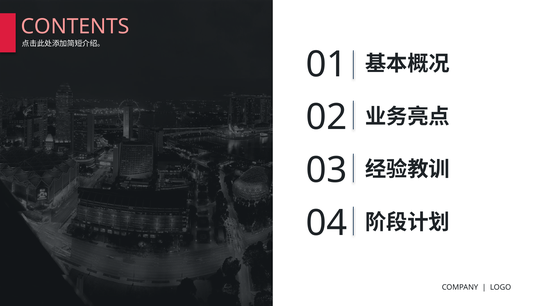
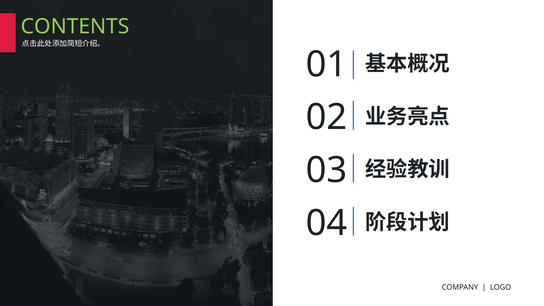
CONTENTS colour: pink -> light green
